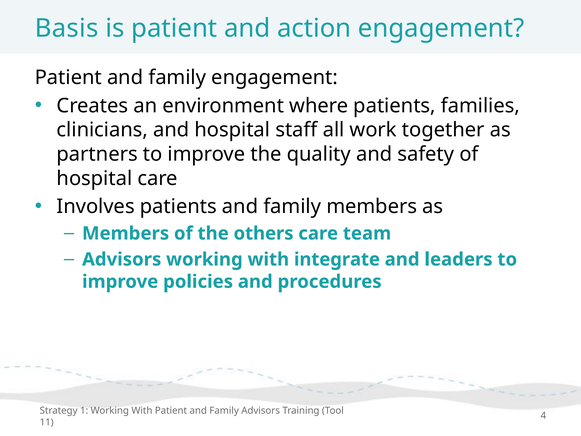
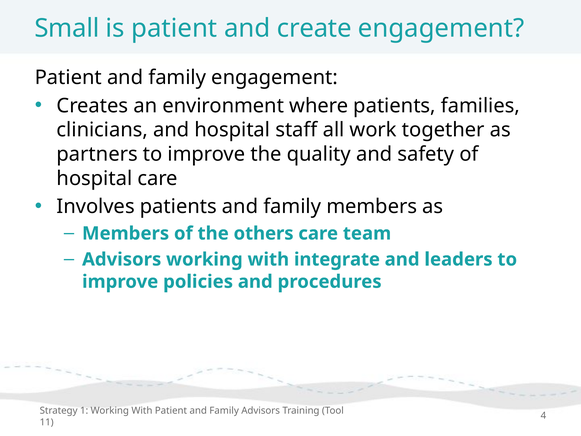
Basis: Basis -> Small
action: action -> create
